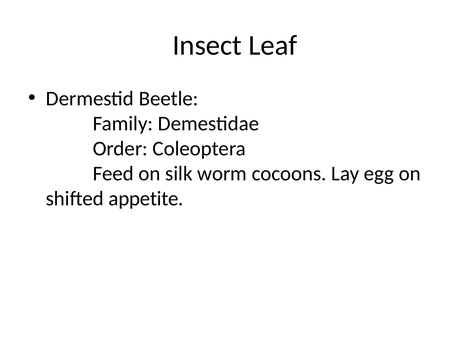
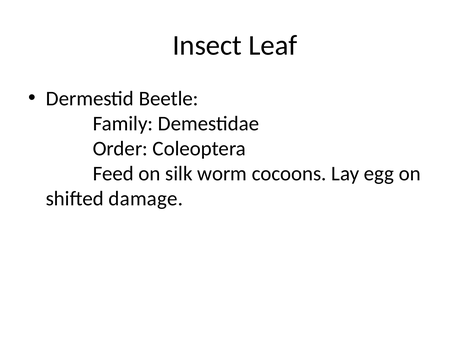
appetite: appetite -> damage
